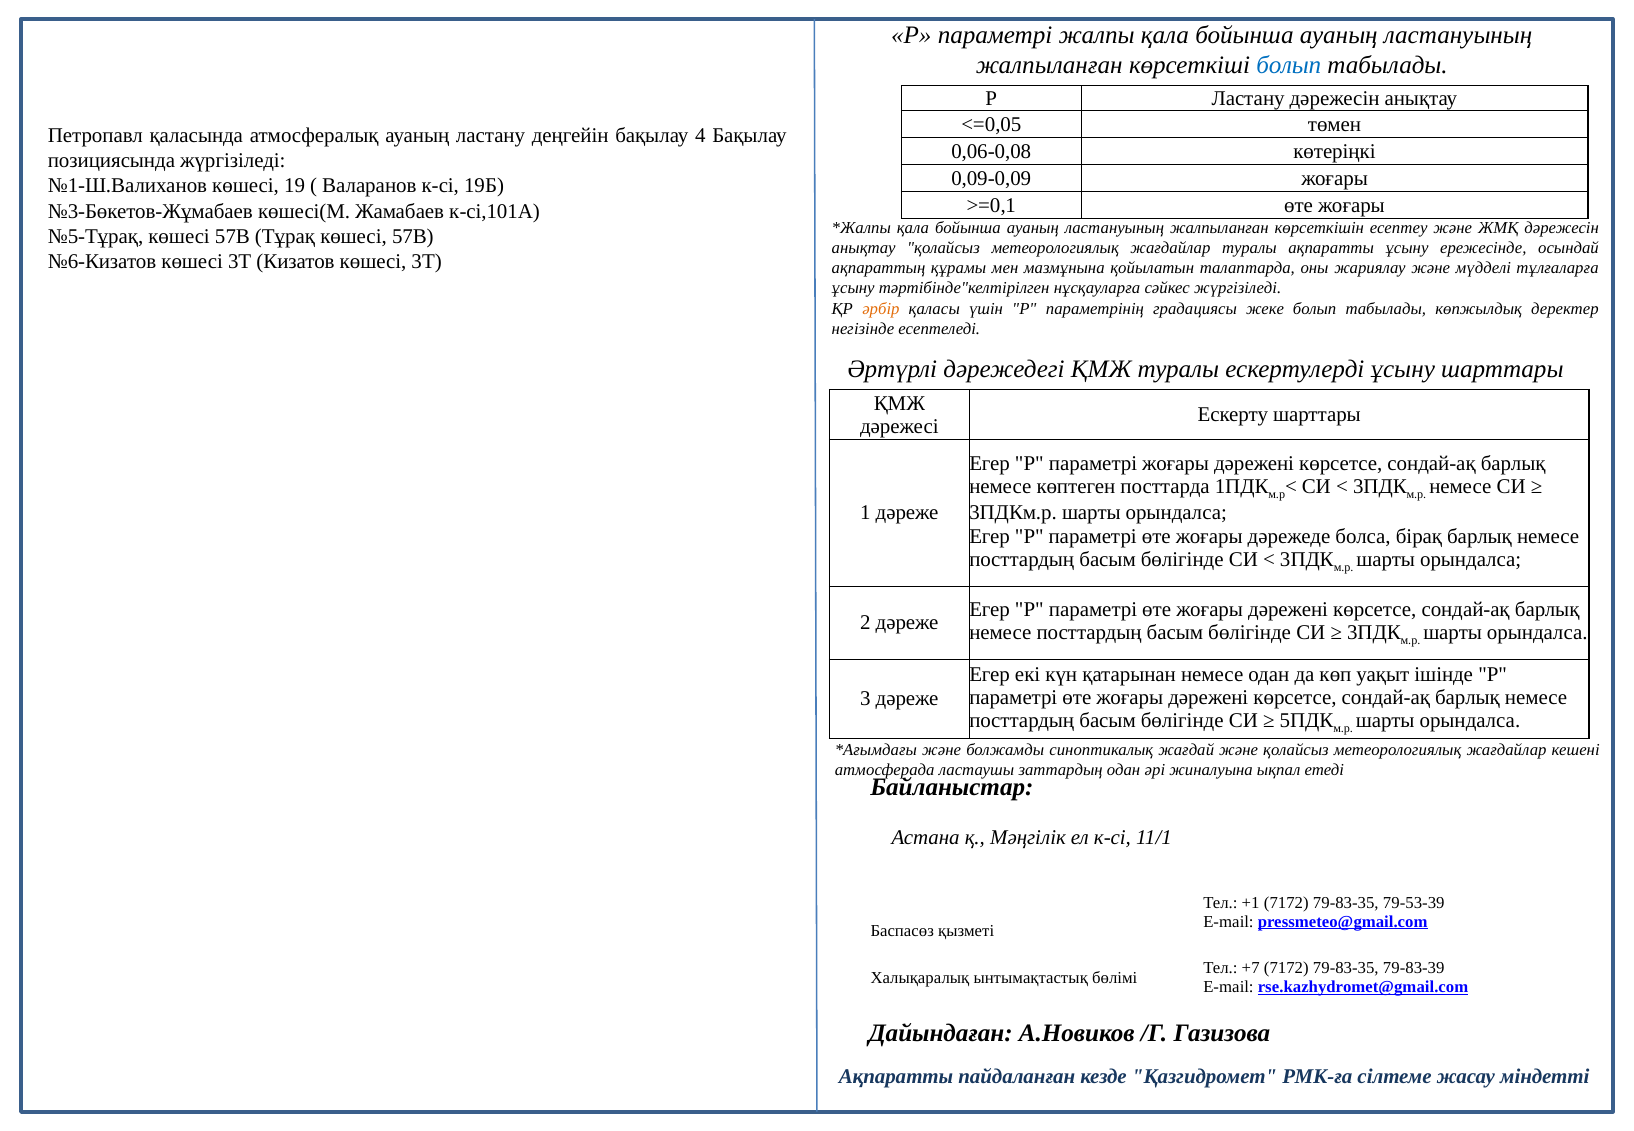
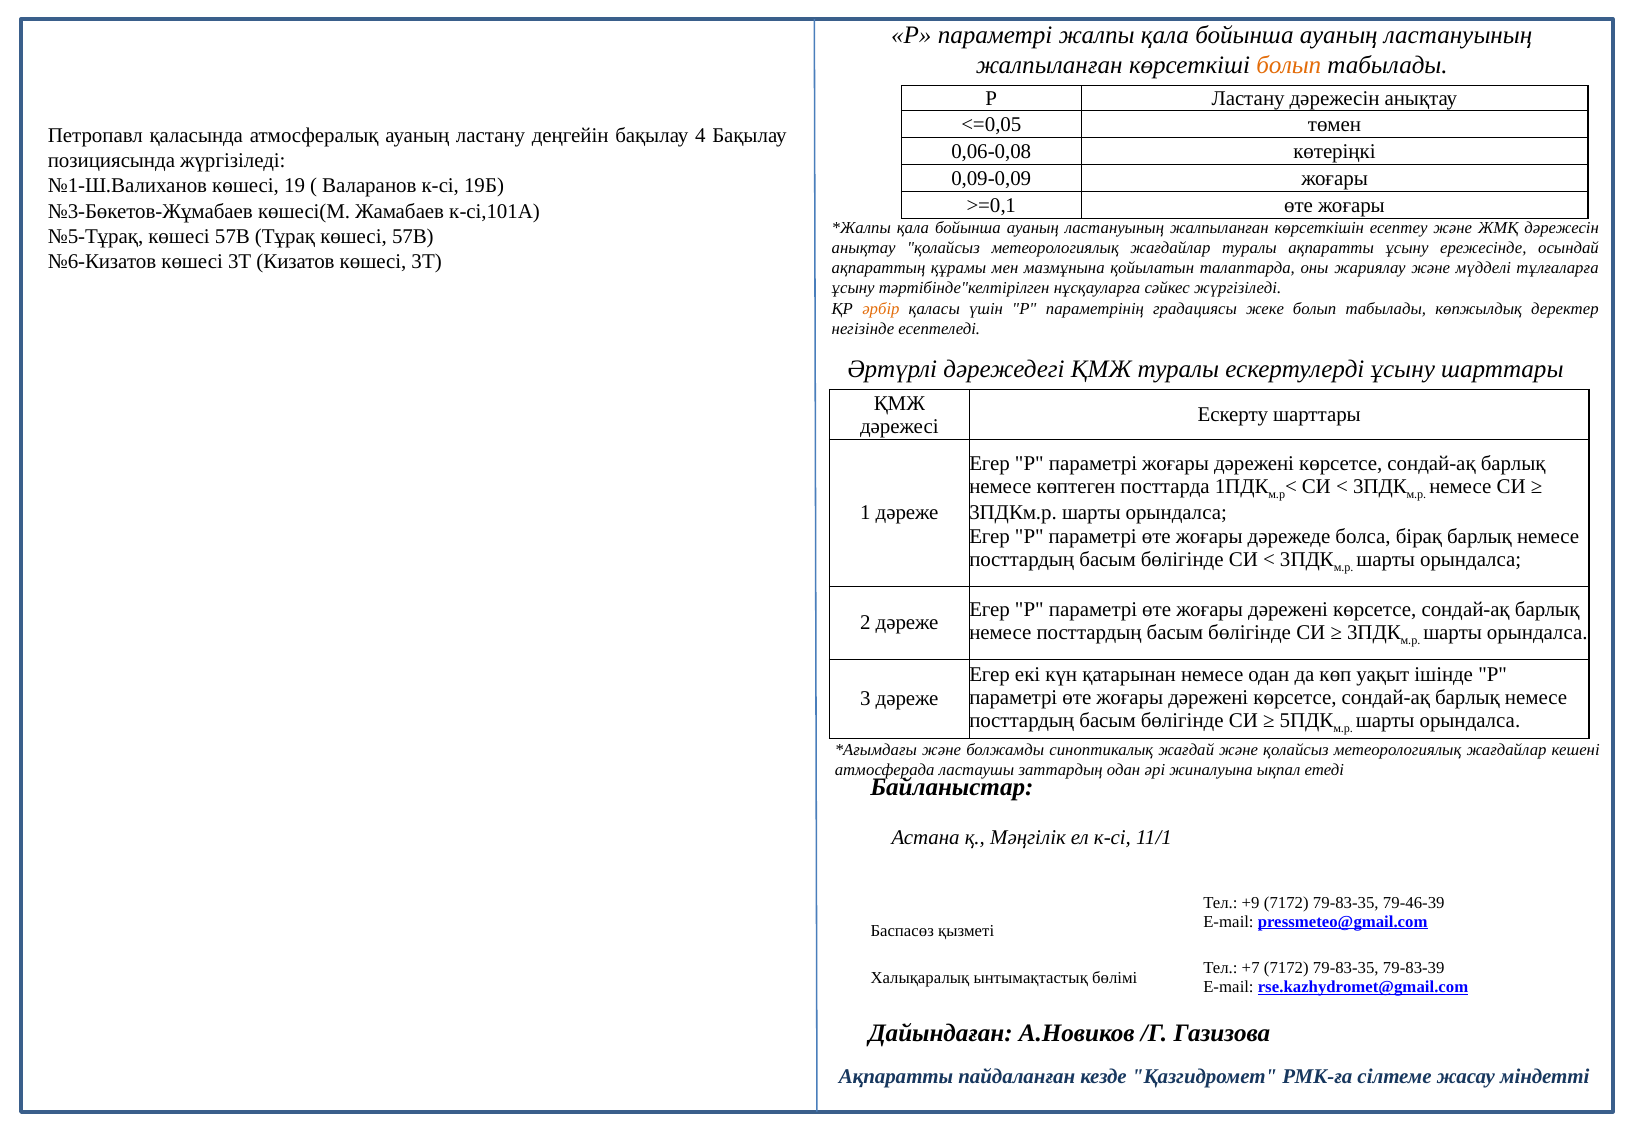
болып at (1289, 65) colour: blue -> orange
+1: +1 -> +9
79-53-39: 79-53-39 -> 79-46-39
